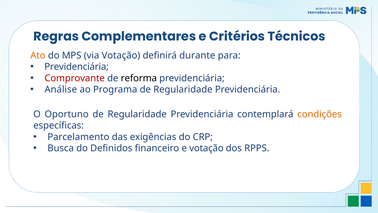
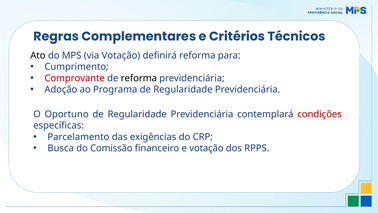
Ato colour: orange -> black
definirá durante: durante -> reforma
Previdenciária at (77, 67): Previdenciária -> Cumprimento
Análise: Análise -> Adoção
condições colour: orange -> red
Definidos: Definidos -> Comissão
